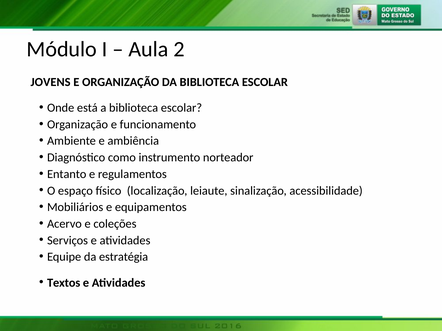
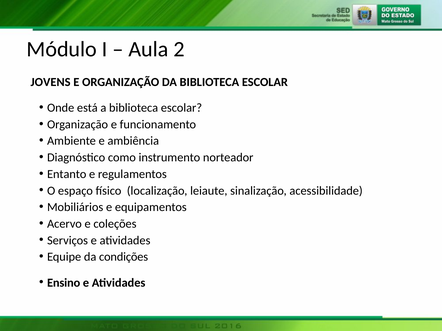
estratégia: estratégia -> condições
Textos: Textos -> Ensino
